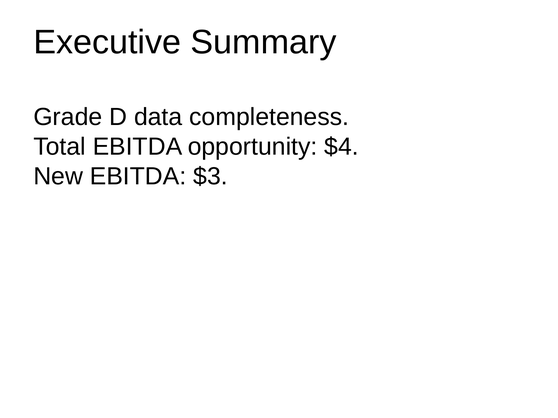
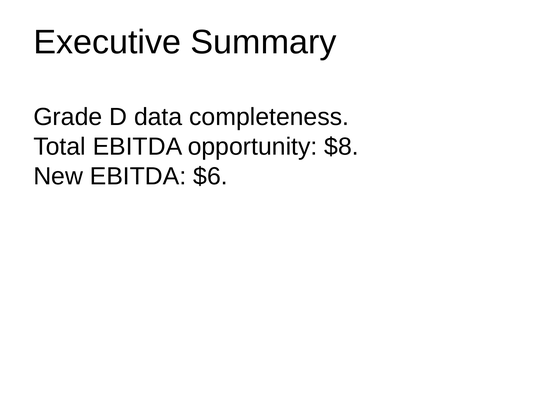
$4: $4 -> $8
$3: $3 -> $6
